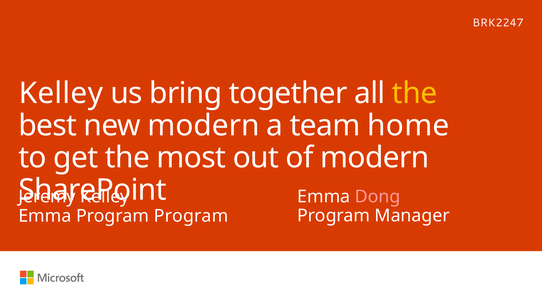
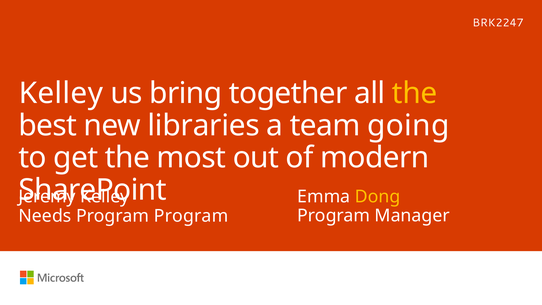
new modern: modern -> libraries
home: home -> going
Dong colour: pink -> yellow
Emma at (45, 216): Emma -> Needs
